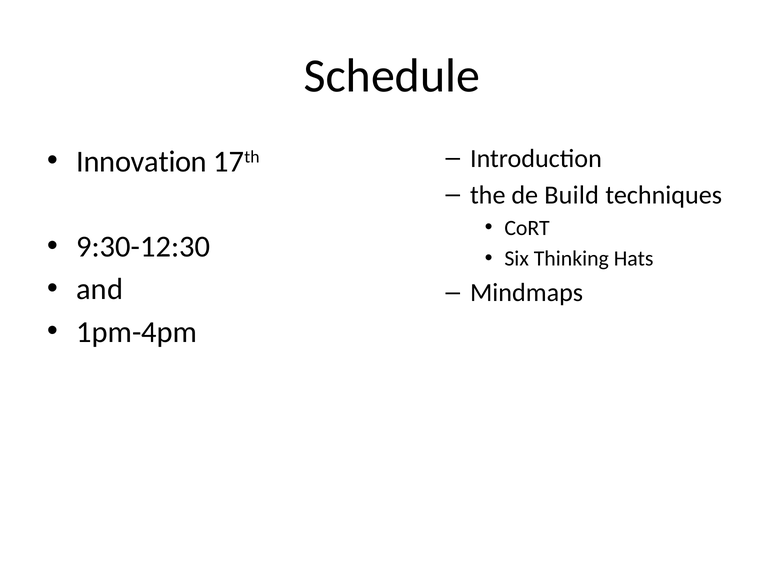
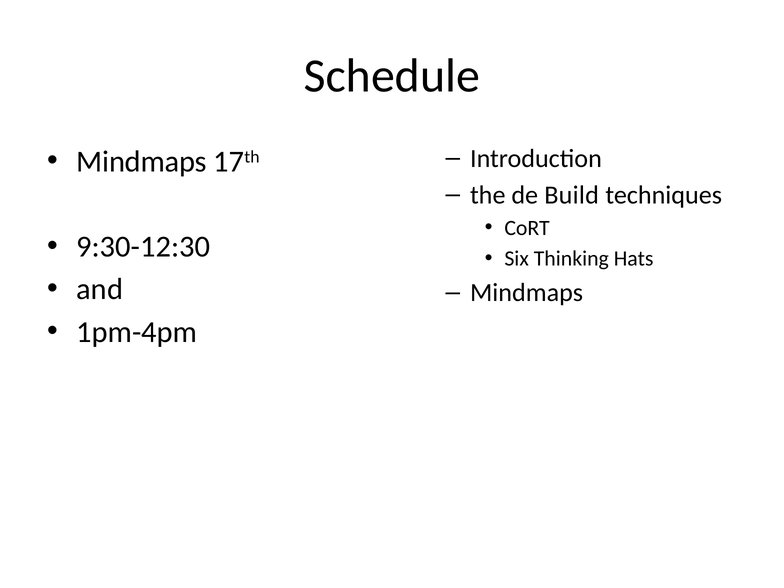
Innovation at (142, 161): Innovation -> Mindmaps
